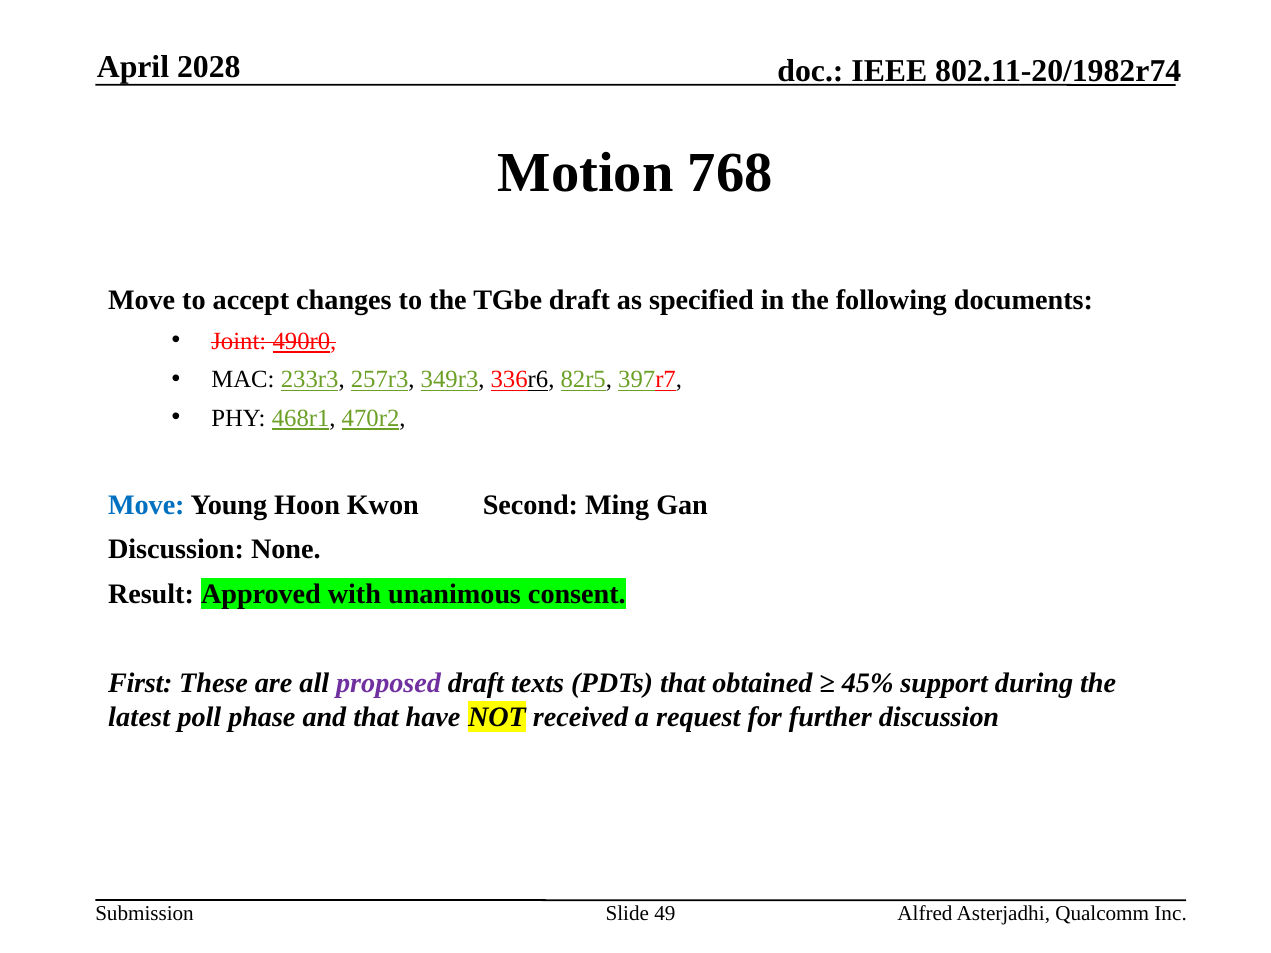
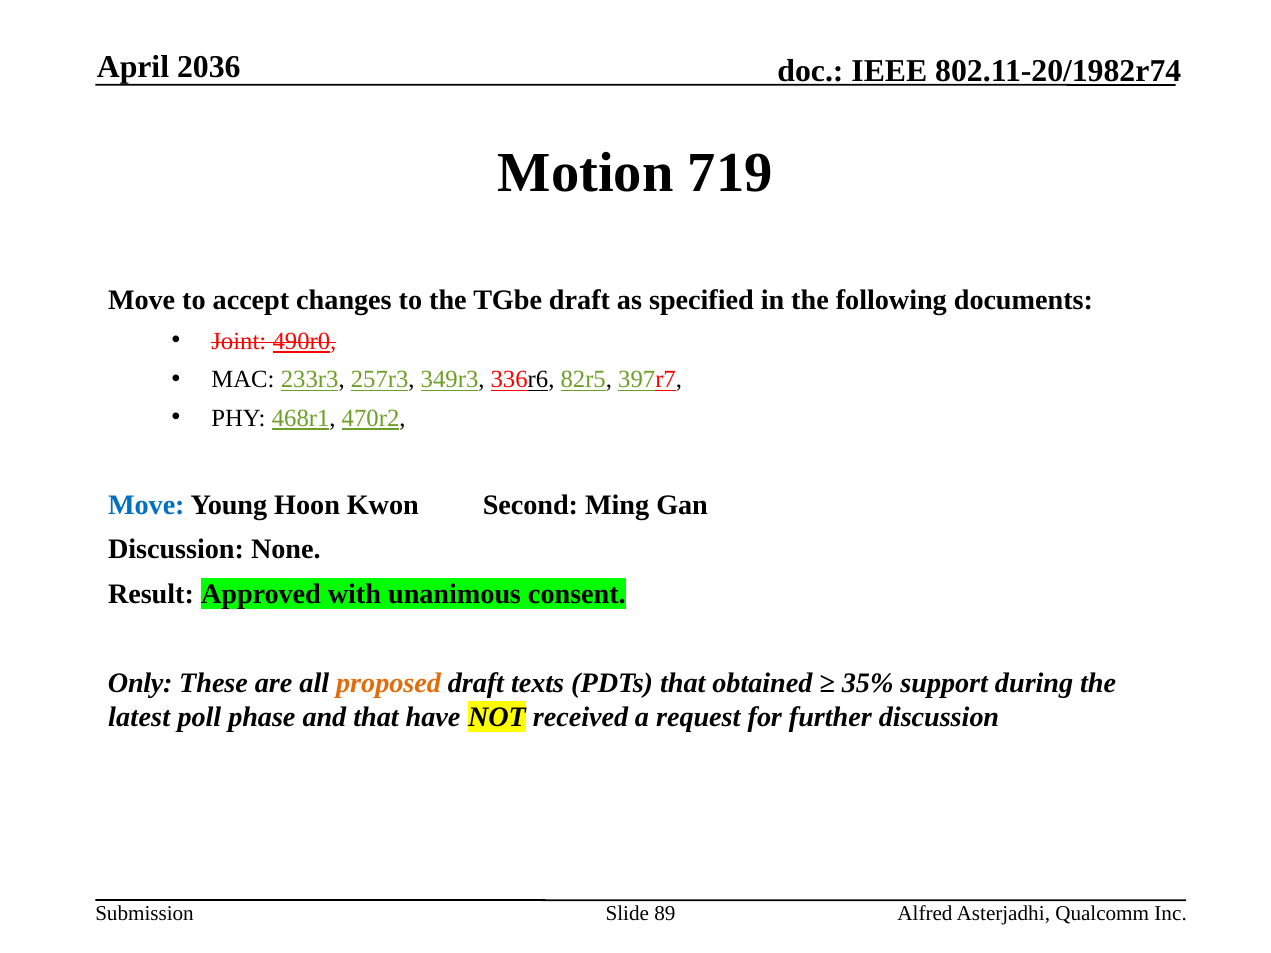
2028: 2028 -> 2036
768: 768 -> 719
First: First -> Only
proposed colour: purple -> orange
45%: 45% -> 35%
49: 49 -> 89
